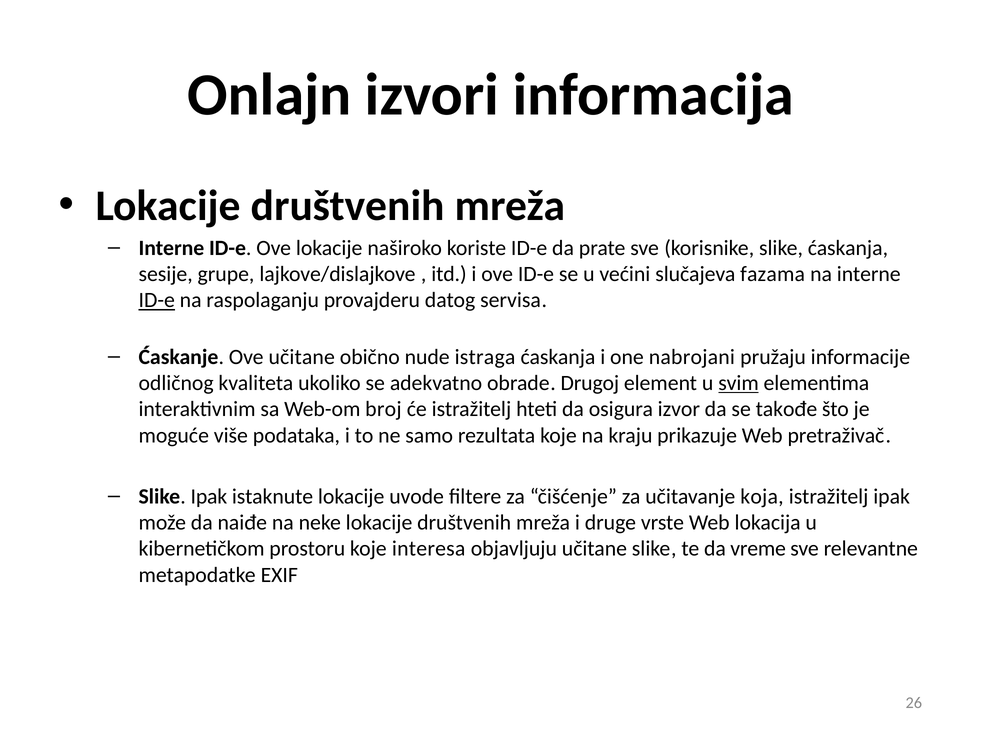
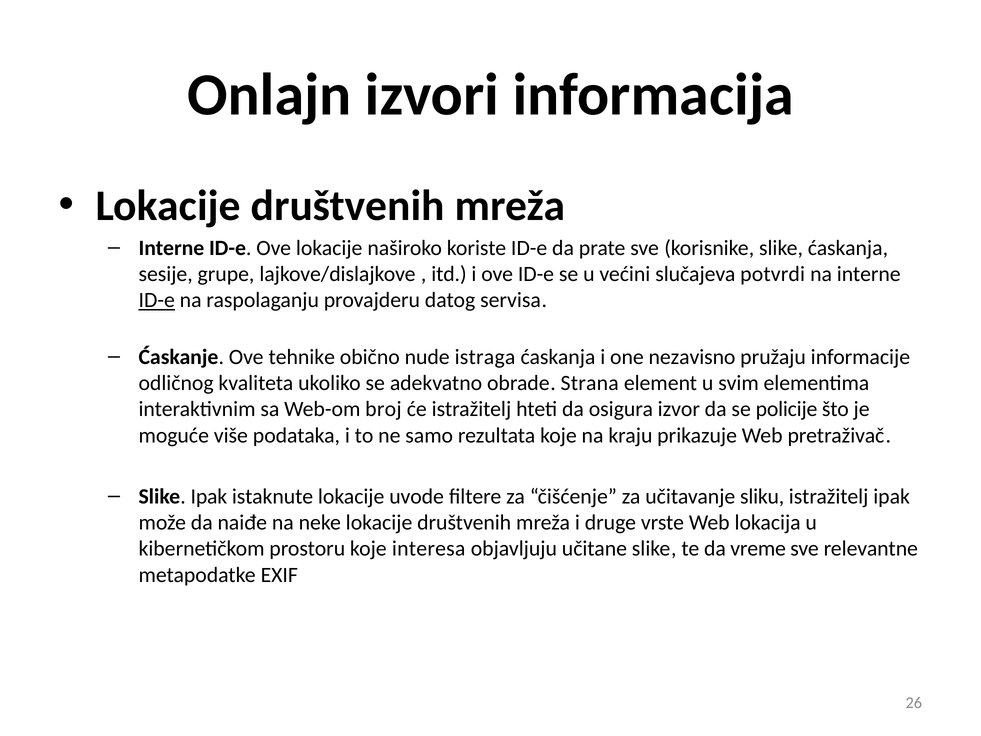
fazama: fazama -> potvrdi
Ove učitane: učitane -> tehnike
nabrojani: nabrojani -> nezavisno
Drugoj: Drugoj -> Strana
svim underline: present -> none
takođe: takođe -> policije
koja: koja -> sliku
